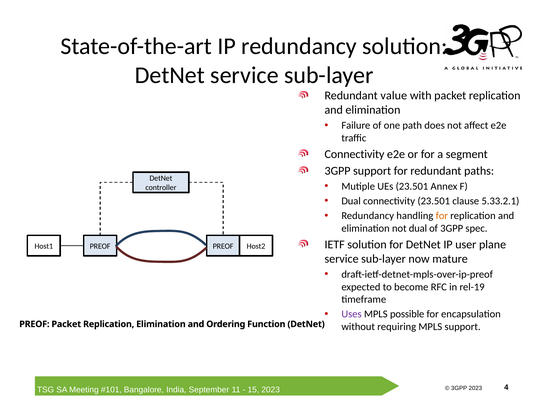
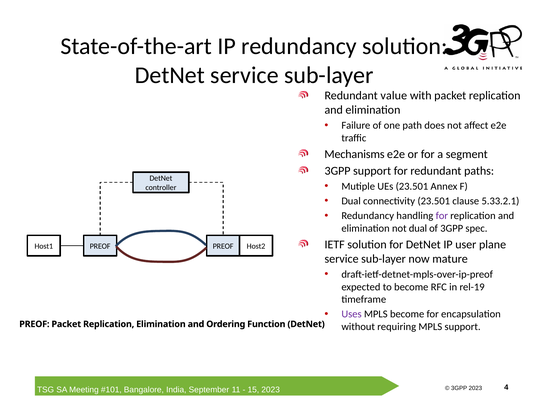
Connectivity at (354, 154): Connectivity -> Mechanisms
for at (442, 216) colour: orange -> purple
MPLS possible: possible -> become
